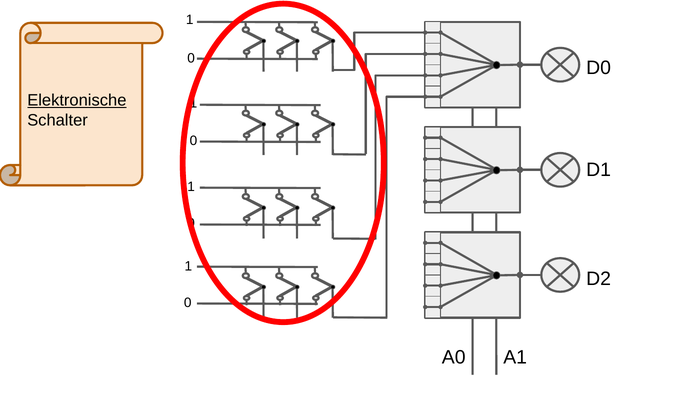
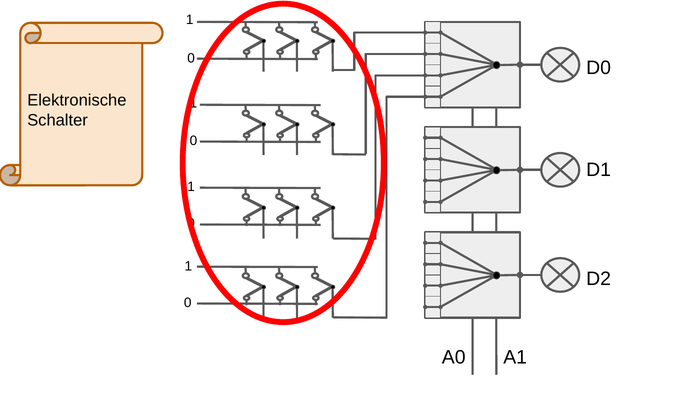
Elektronische underline: present -> none
